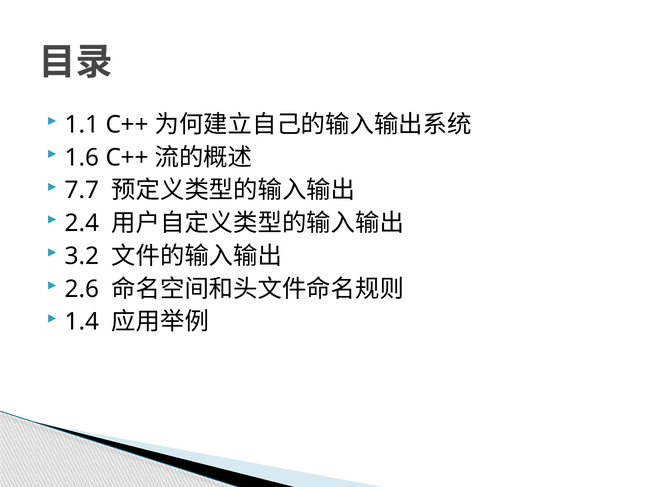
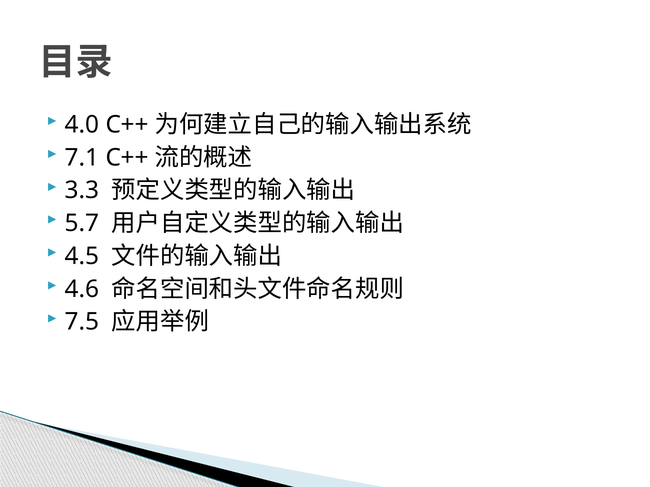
1.1: 1.1 -> 4.0
1.6: 1.6 -> 7.1
7.7: 7.7 -> 3.3
2.4: 2.4 -> 5.7
3.2: 3.2 -> 4.5
2.6: 2.6 -> 4.6
1.4: 1.4 -> 7.5
